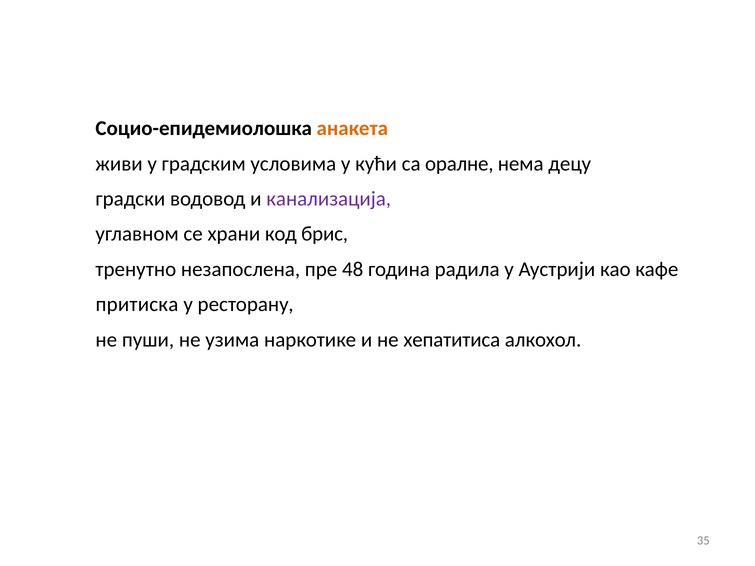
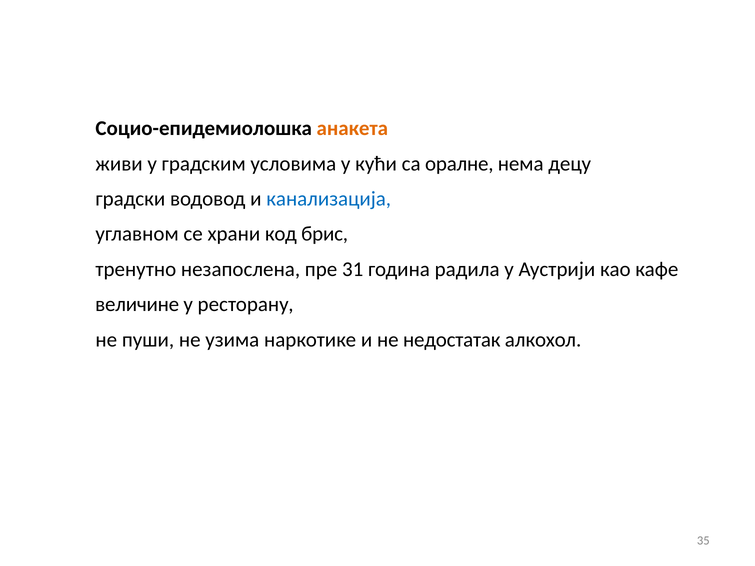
канализација colour: purple -> blue
48: 48 -> 31
притиска: притиска -> величине
хепатитиса: хепатитиса -> недостатак
